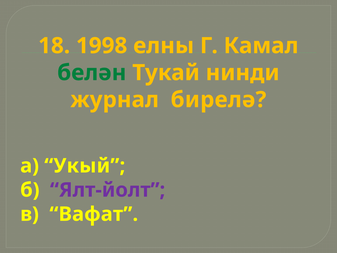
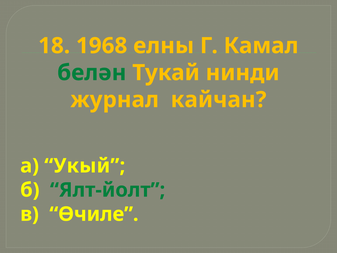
1998: 1998 -> 1968
бирелә: бирелә -> кайчан
Ялт-йолт colour: purple -> green
Вафат: Вафат -> Өчиле
